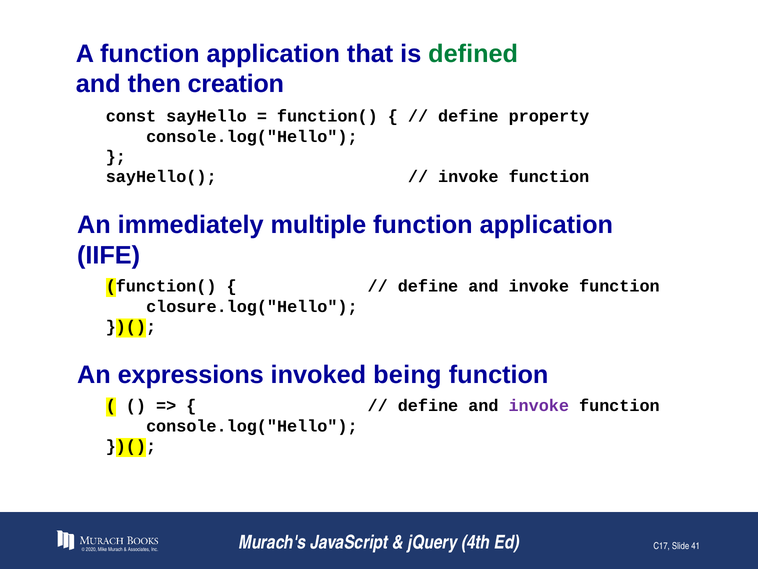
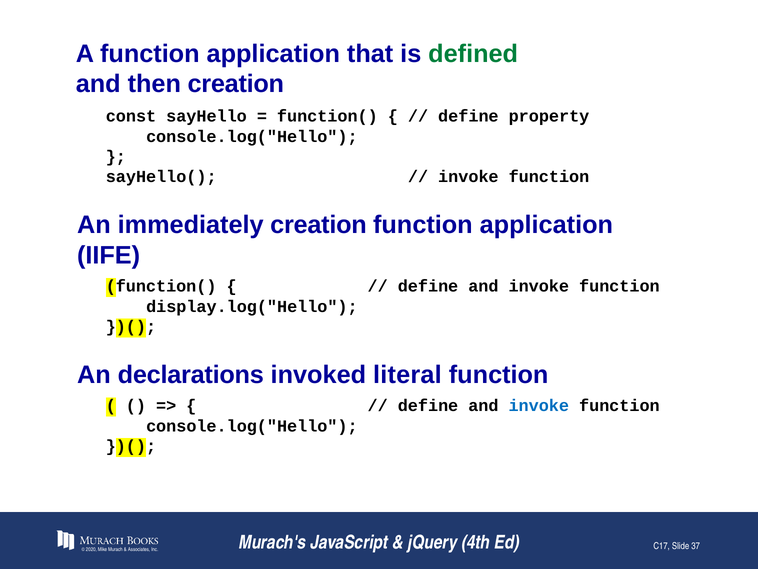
immediately multiple: multiple -> creation
closure.log("Hello: closure.log("Hello -> display.log("Hello
expressions: expressions -> declarations
being: being -> literal
invoke at (539, 405) colour: purple -> blue
41: 41 -> 37
